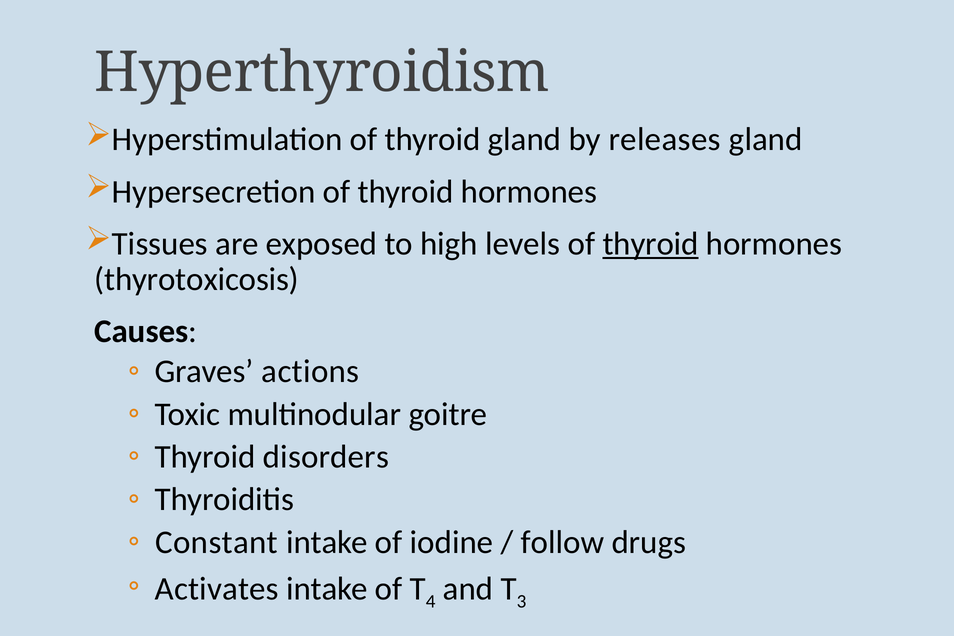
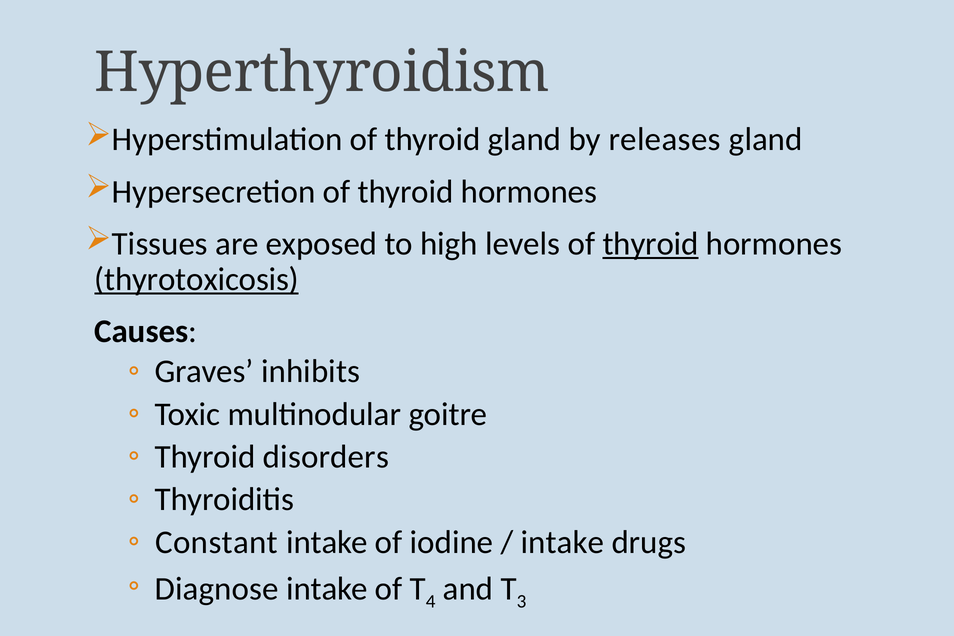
thyrotoxicosis underline: none -> present
actions: actions -> inhibits
follow at (563, 542): follow -> intake
Activates: Activates -> Diagnose
